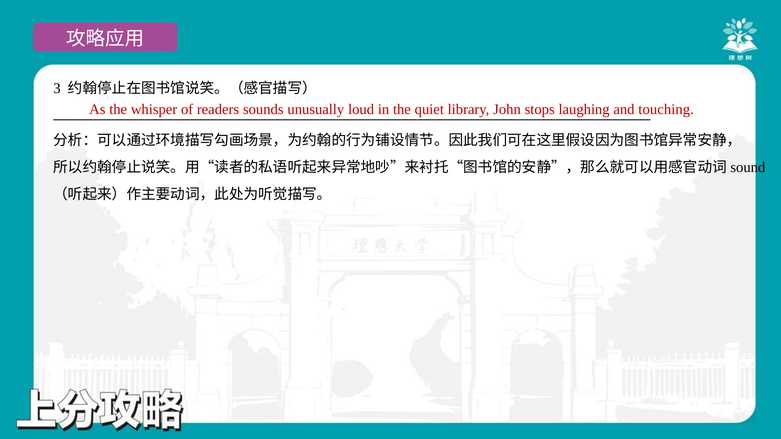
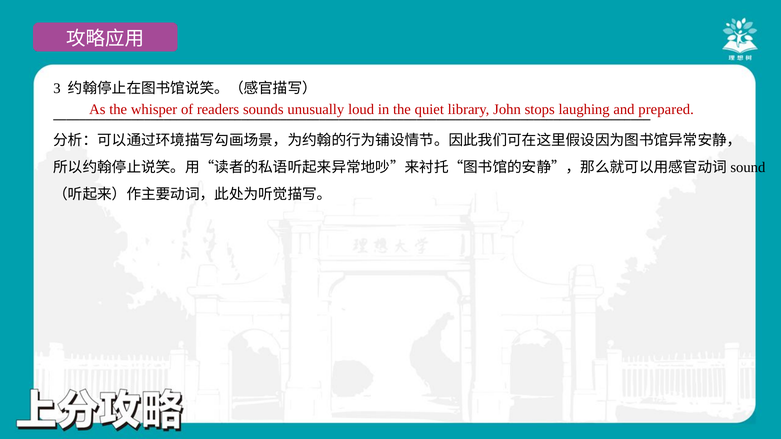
touching: touching -> prepared
